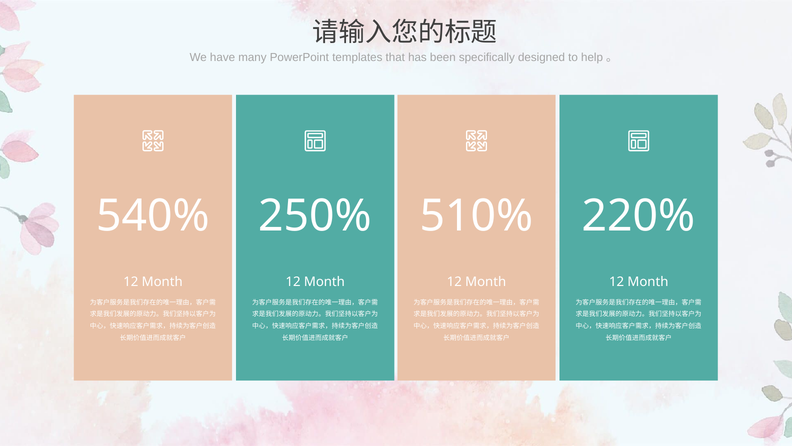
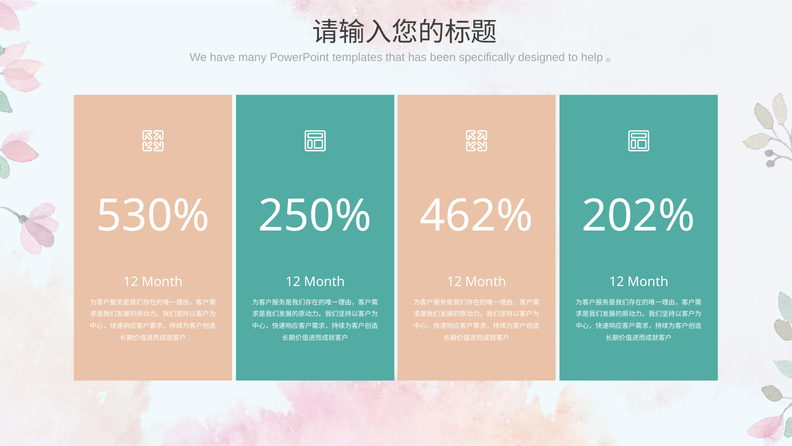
540%: 540% -> 530%
510%: 510% -> 462%
220%: 220% -> 202%
